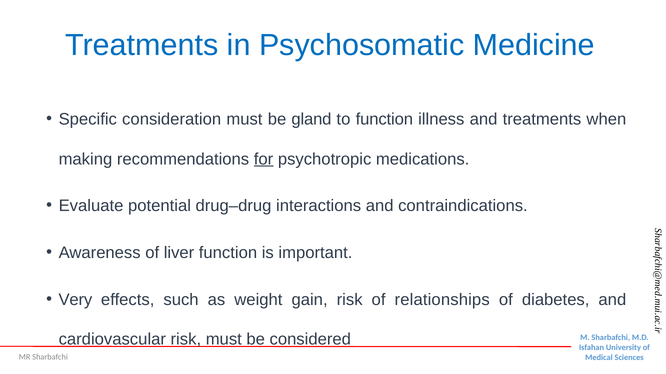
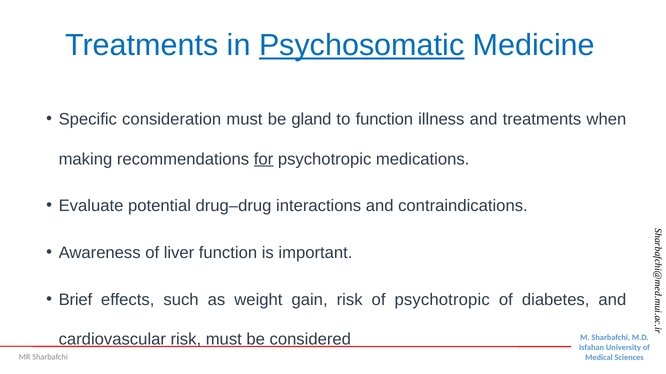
Psychosomatic underline: none -> present
Very: Very -> Brief
of relationships: relationships -> psychotropic
